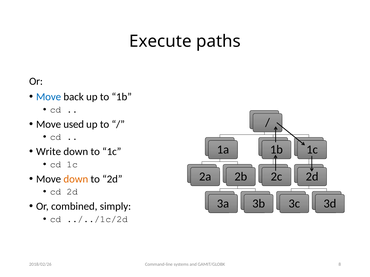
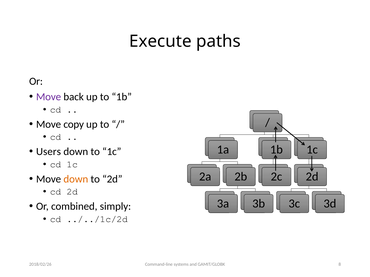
Move at (49, 97) colour: blue -> purple
used: used -> copy
Write: Write -> Users
